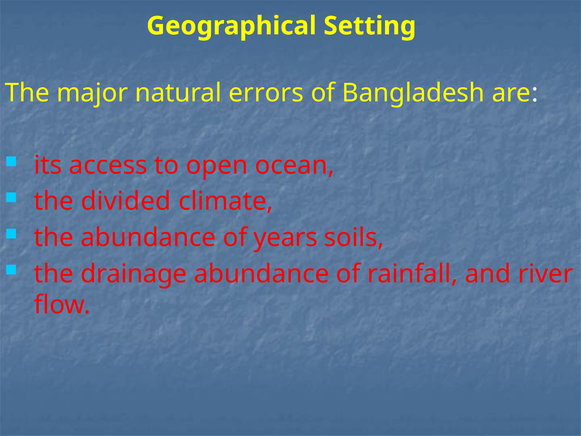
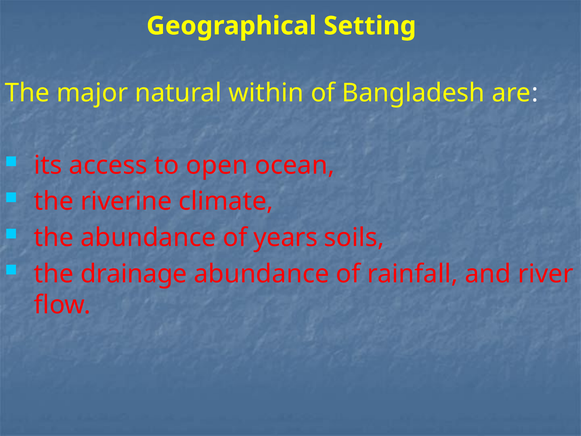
errors: errors -> within
divided: divided -> riverine
